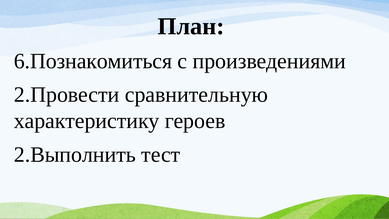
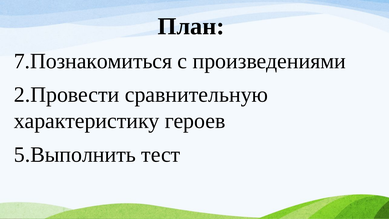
6.Познакомиться: 6.Познакомиться -> 7.Познакомиться
2.Выполнить: 2.Выполнить -> 5.Выполнить
